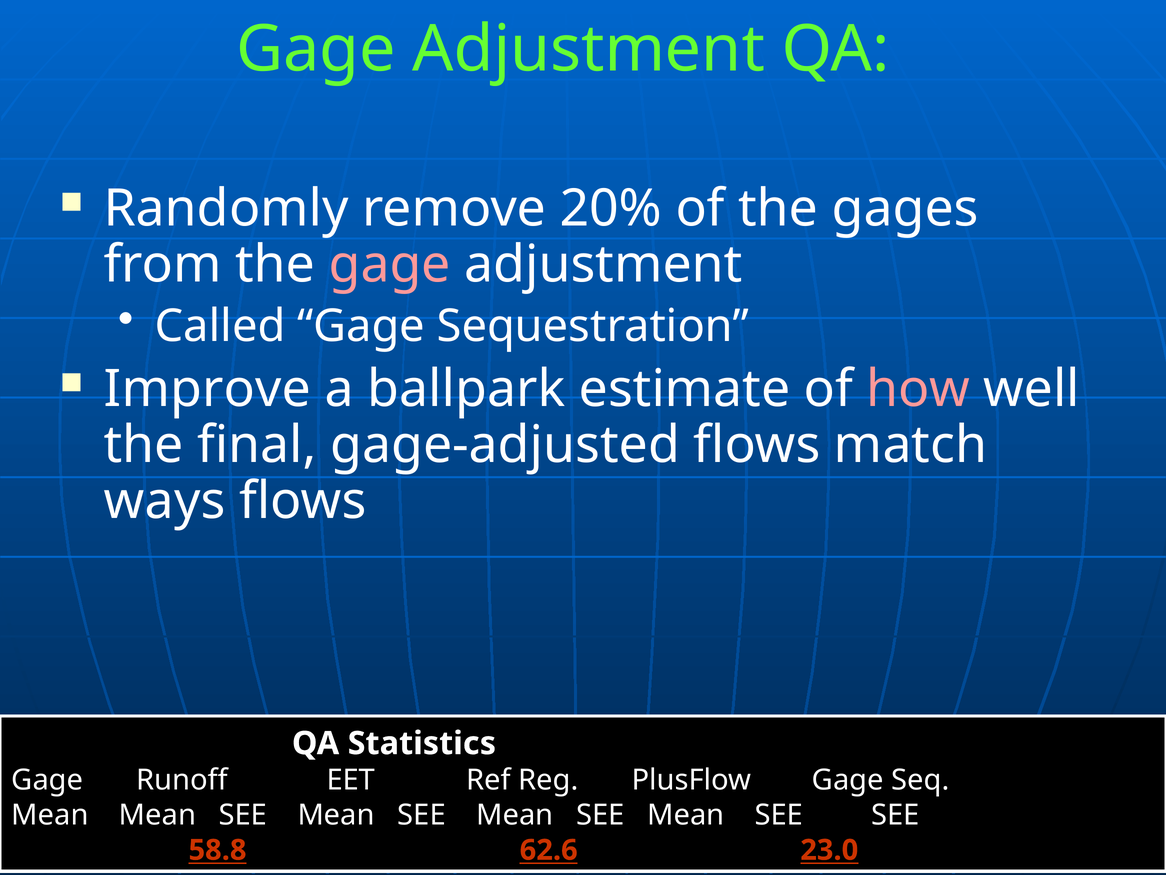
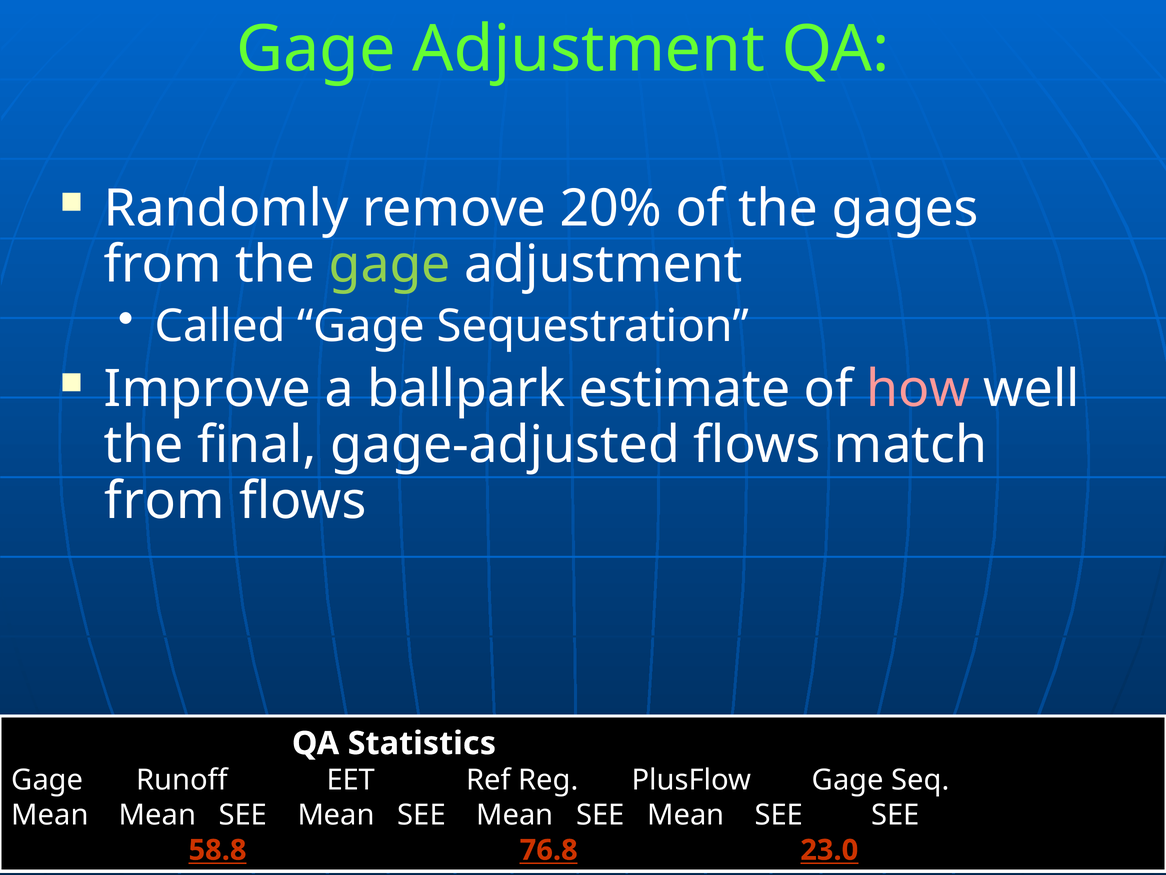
gage at (390, 264) colour: pink -> light green
ways at (165, 501): ways -> from
62.6: 62.6 -> 76.8
